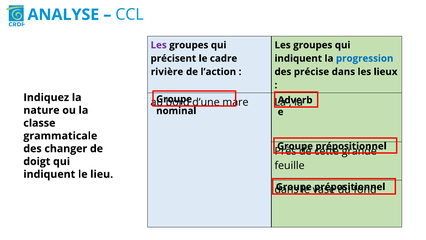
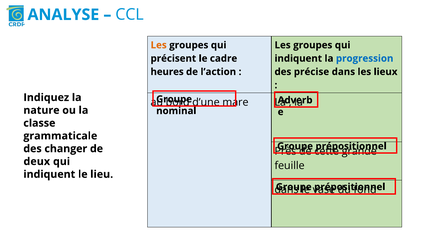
Les at (159, 45) colour: purple -> orange
rivière: rivière -> heures
doigt: doigt -> deux
